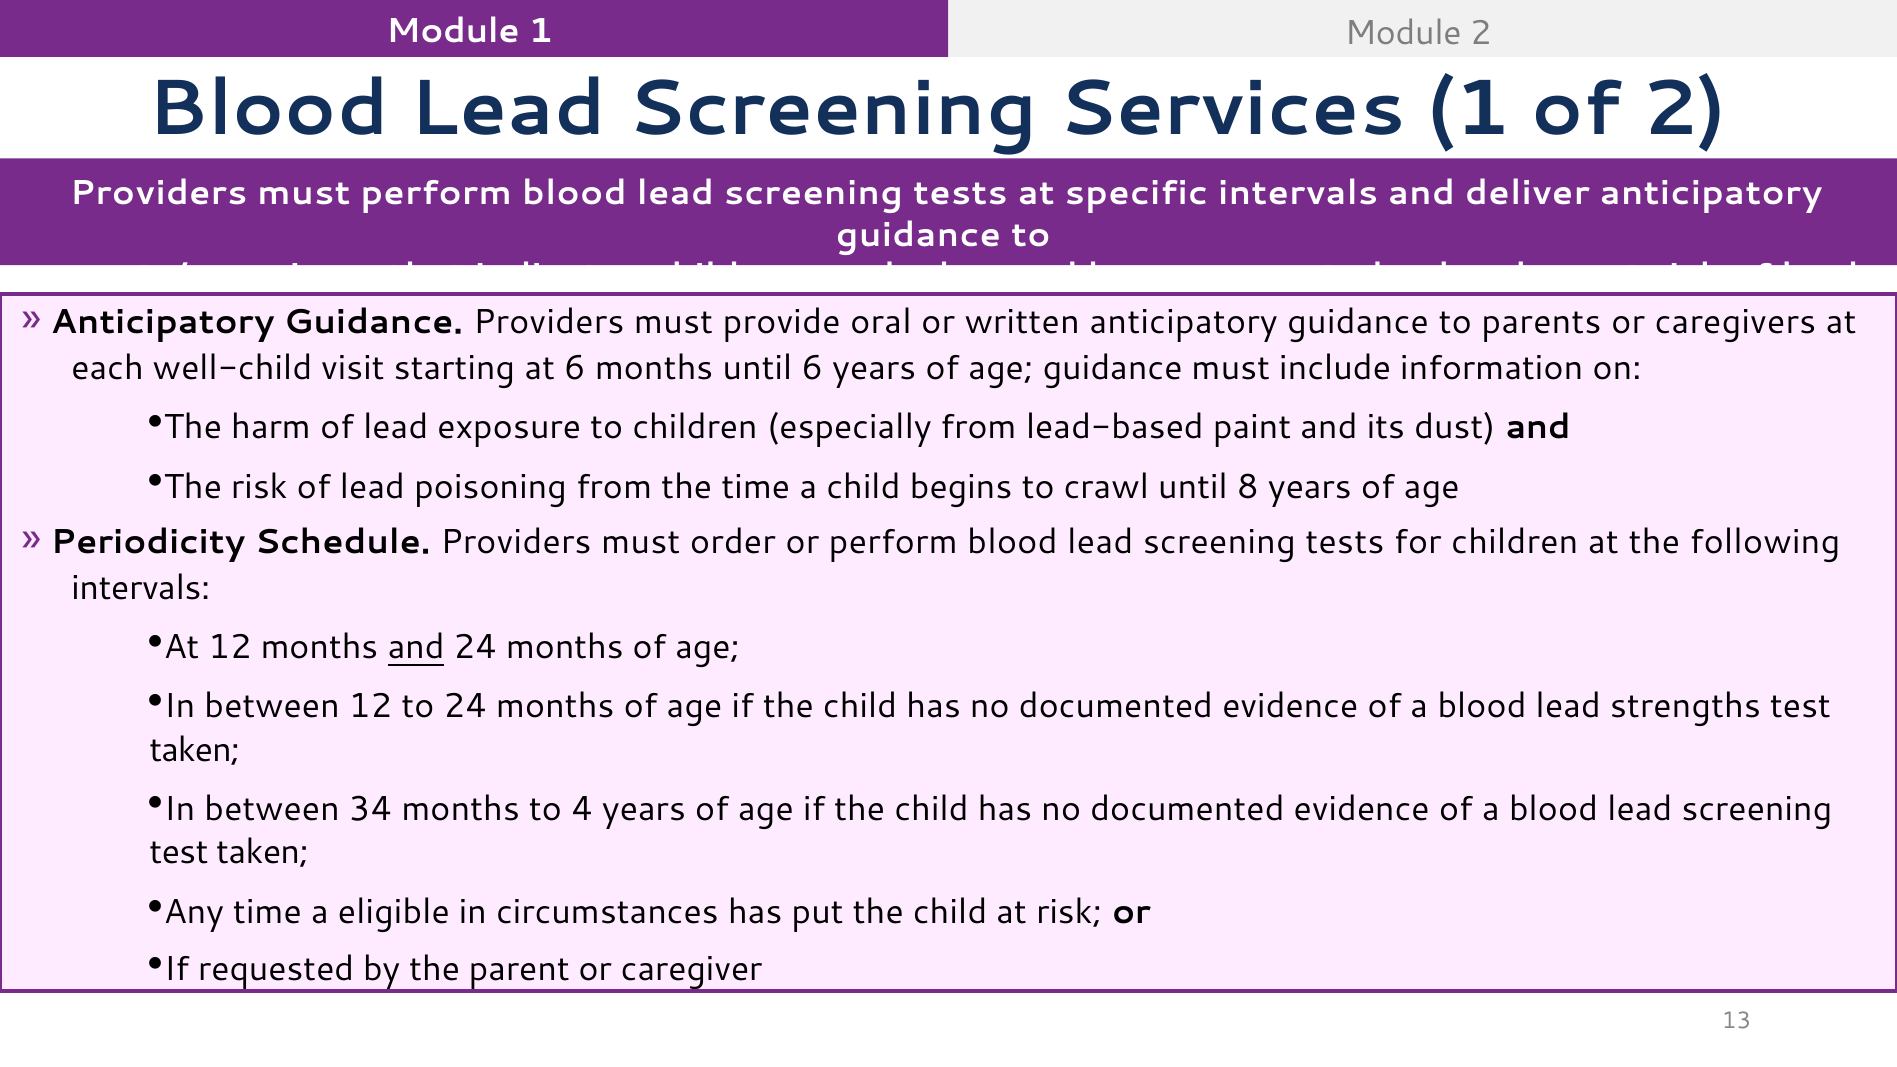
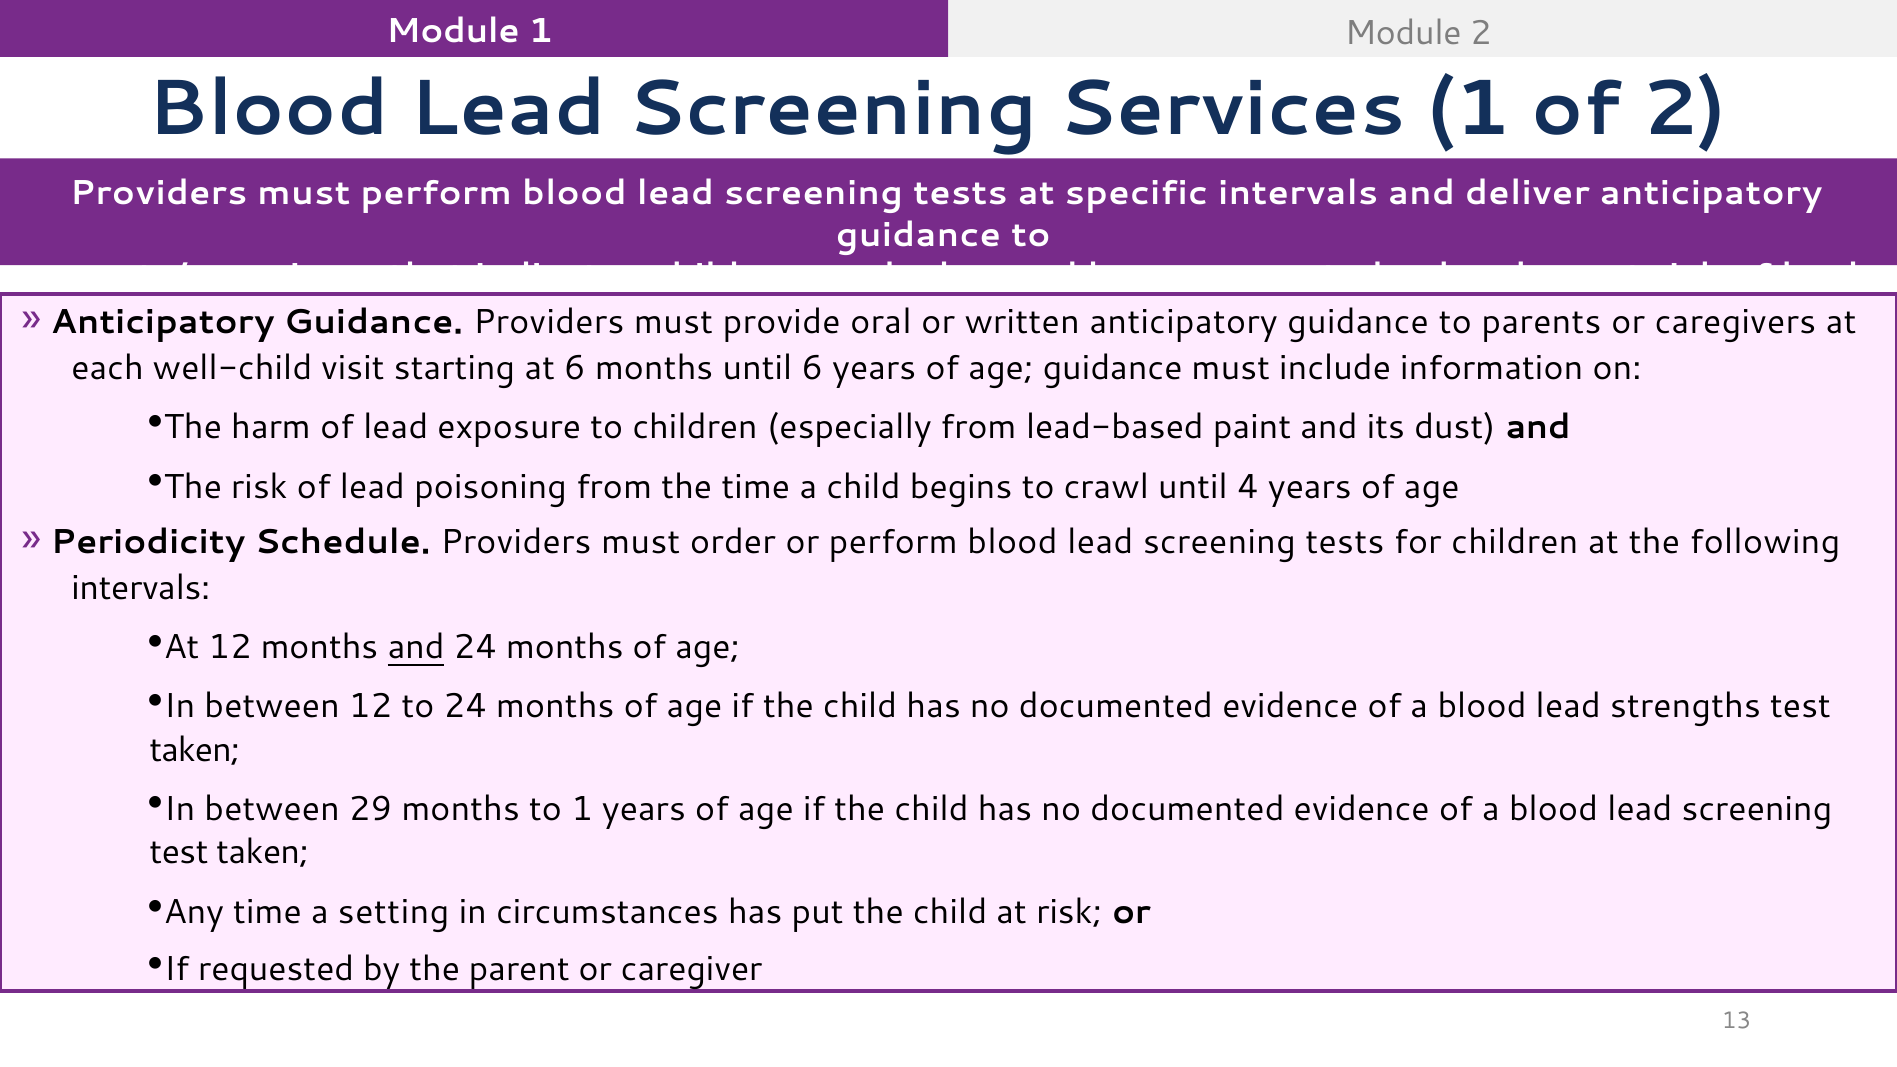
8: 8 -> 4
34: 34 -> 29
to 4: 4 -> 1
eligible: eligible -> setting
